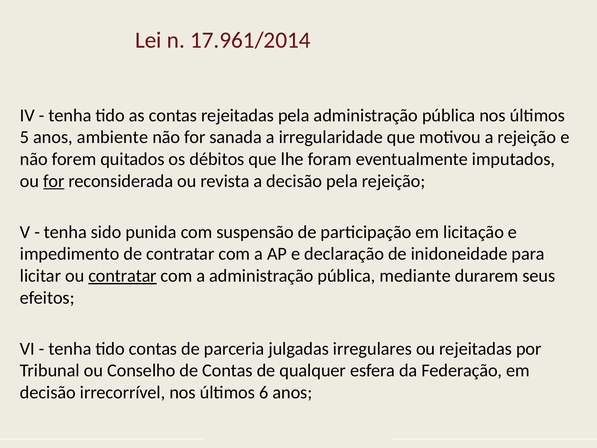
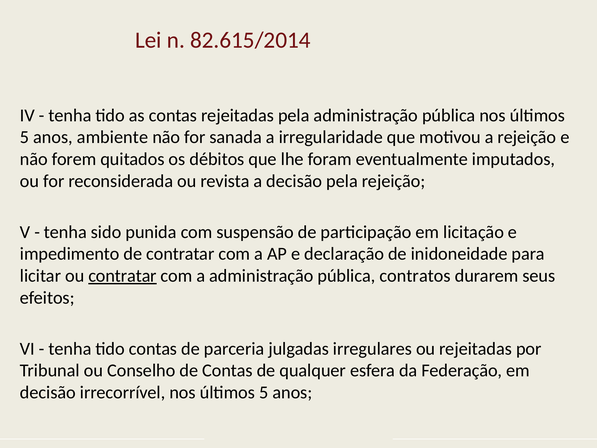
17.961/2014: 17.961/2014 -> 82.615/2014
for at (54, 181) underline: present -> none
mediante: mediante -> contratos
irrecorrível nos últimos 6: 6 -> 5
